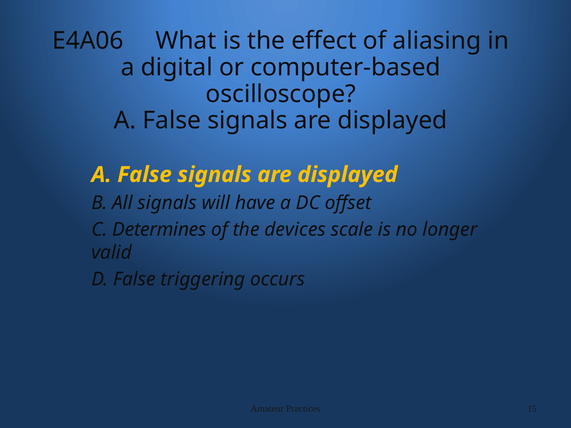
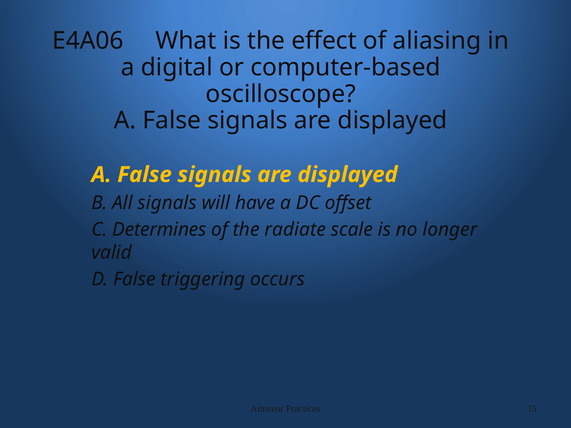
devices: devices -> radiate
